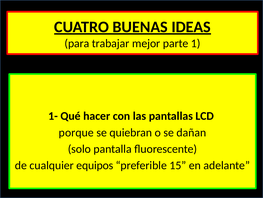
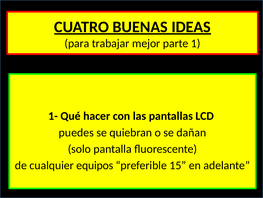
porque: porque -> puedes
